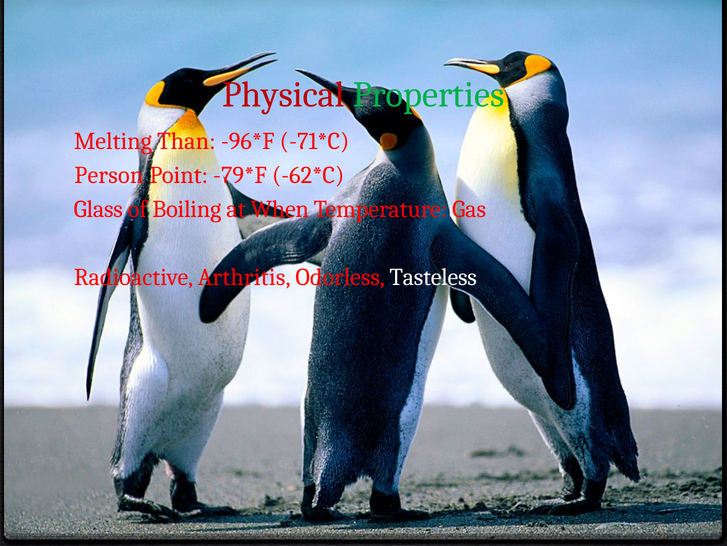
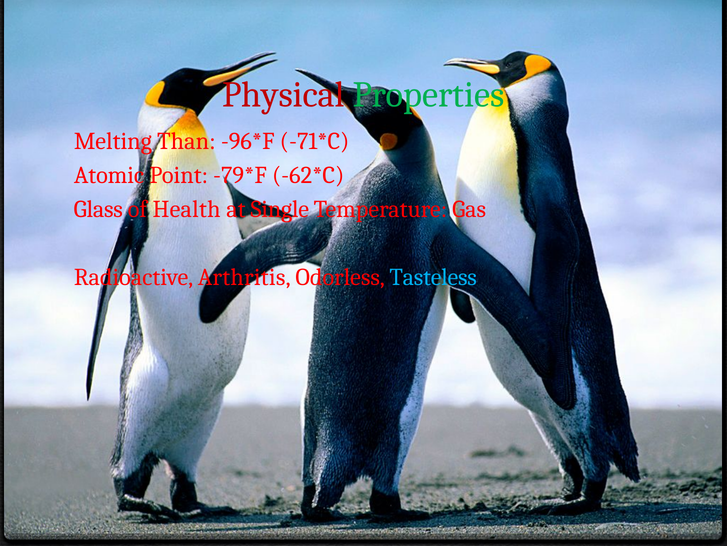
Person: Person -> Atomic
Boiling: Boiling -> Health
When: When -> Single
Tasteless colour: white -> light blue
